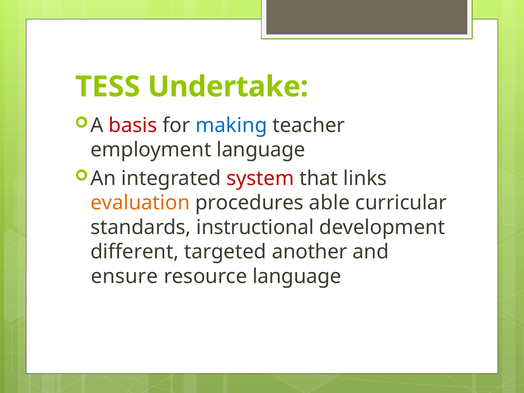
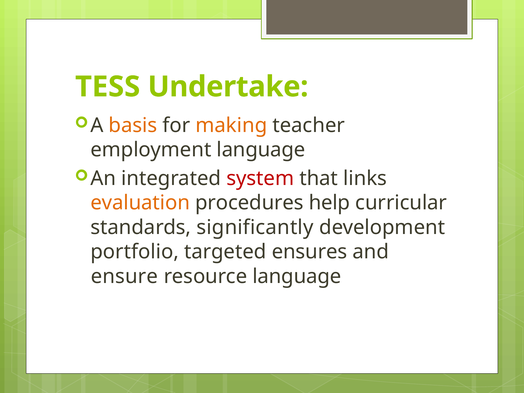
basis colour: red -> orange
making colour: blue -> orange
able: able -> help
instructional: instructional -> significantly
different: different -> portfolio
another: another -> ensures
